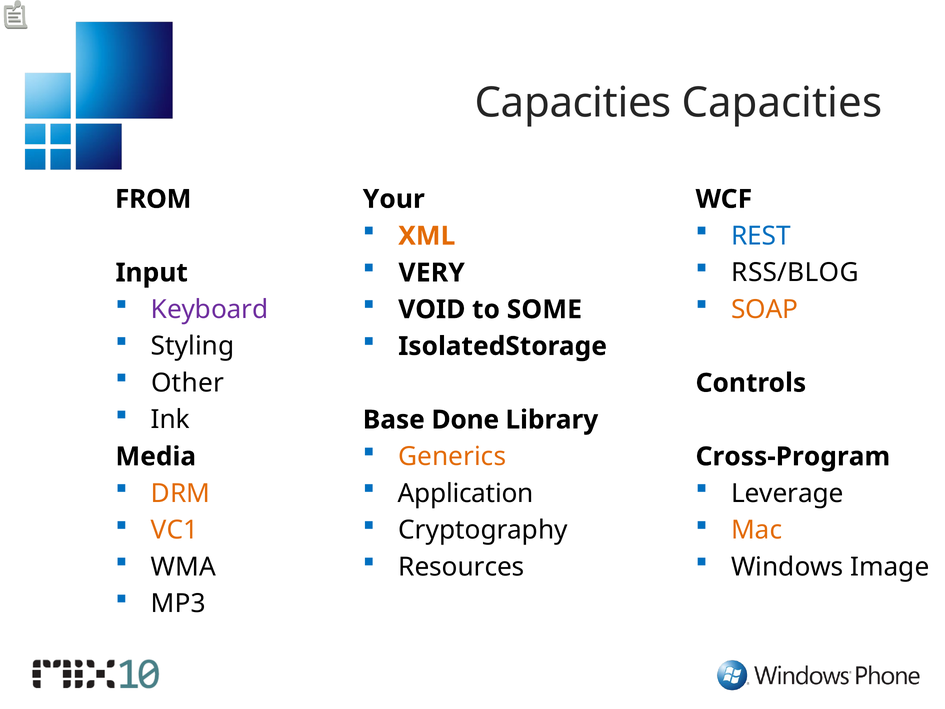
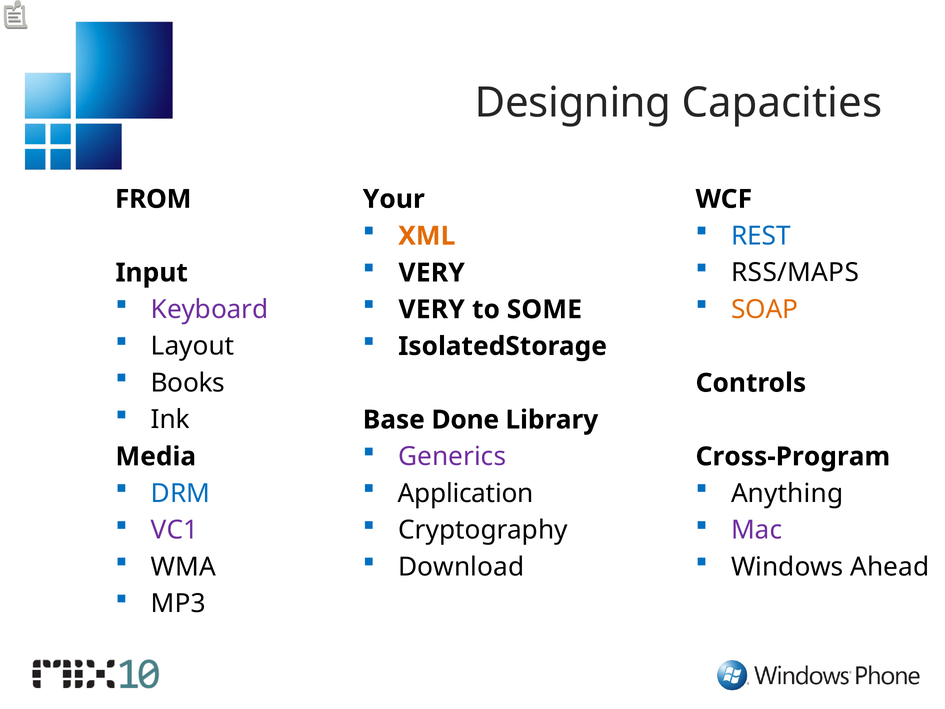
Capacities at (573, 103): Capacities -> Designing
RSS/BLOG: RSS/BLOG -> RSS/MAPS
VOID at (432, 309): VOID -> VERY
Styling: Styling -> Layout
Other: Other -> Books
Generics colour: orange -> purple
DRM colour: orange -> blue
Leverage: Leverage -> Anything
VC1 colour: orange -> purple
Mac colour: orange -> purple
Resources: Resources -> Download
Image: Image -> Ahead
